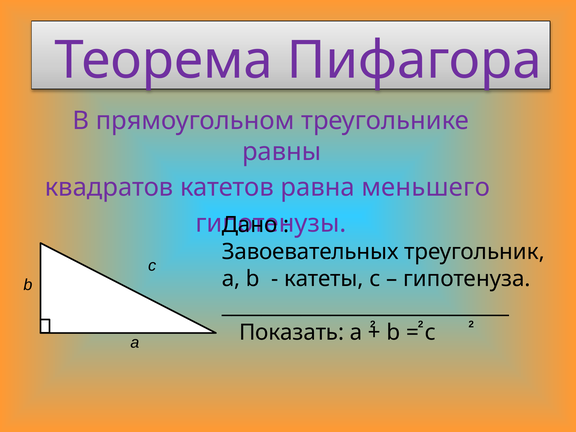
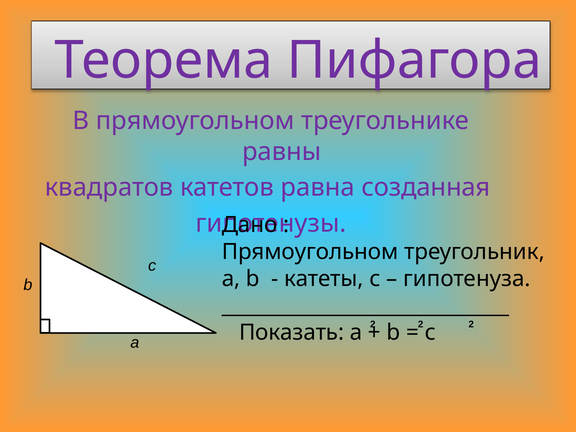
меньшего: меньшего -> созданная
Завоевательных at (310, 252): Завоевательных -> Прямоугольном
